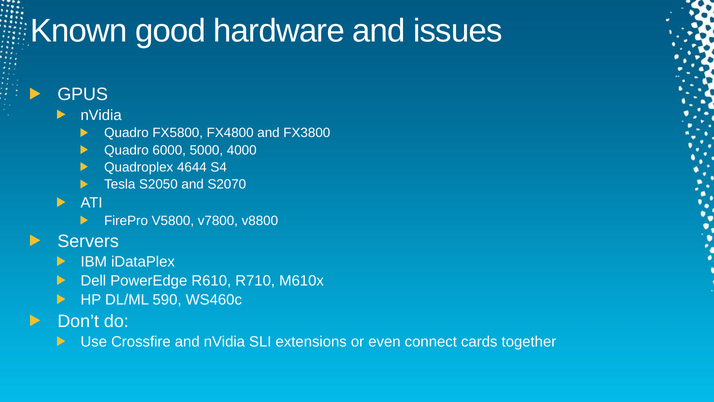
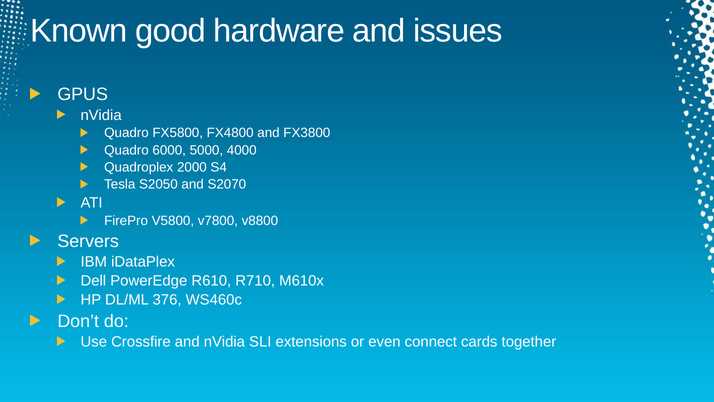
4644: 4644 -> 2000
590: 590 -> 376
